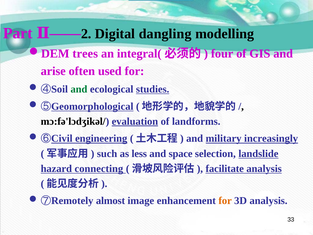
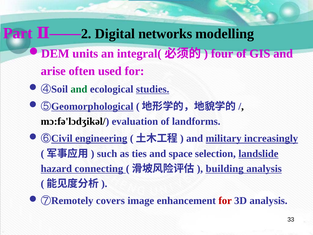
dangling: dangling -> networks
trees: trees -> units
evaluation underline: present -> none
less: less -> ties
facilitate: facilitate -> building
almost: almost -> covers
for at (225, 201) colour: orange -> red
